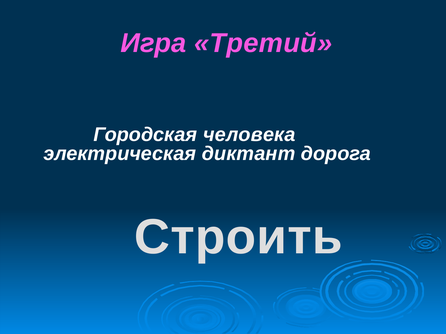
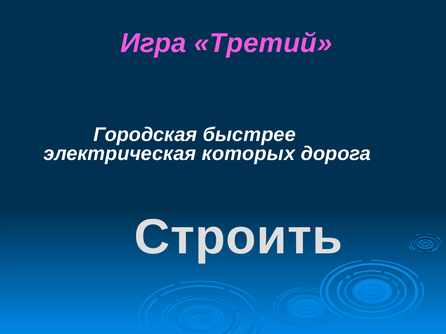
человека: человека -> быстрее
диктант: диктант -> которых
